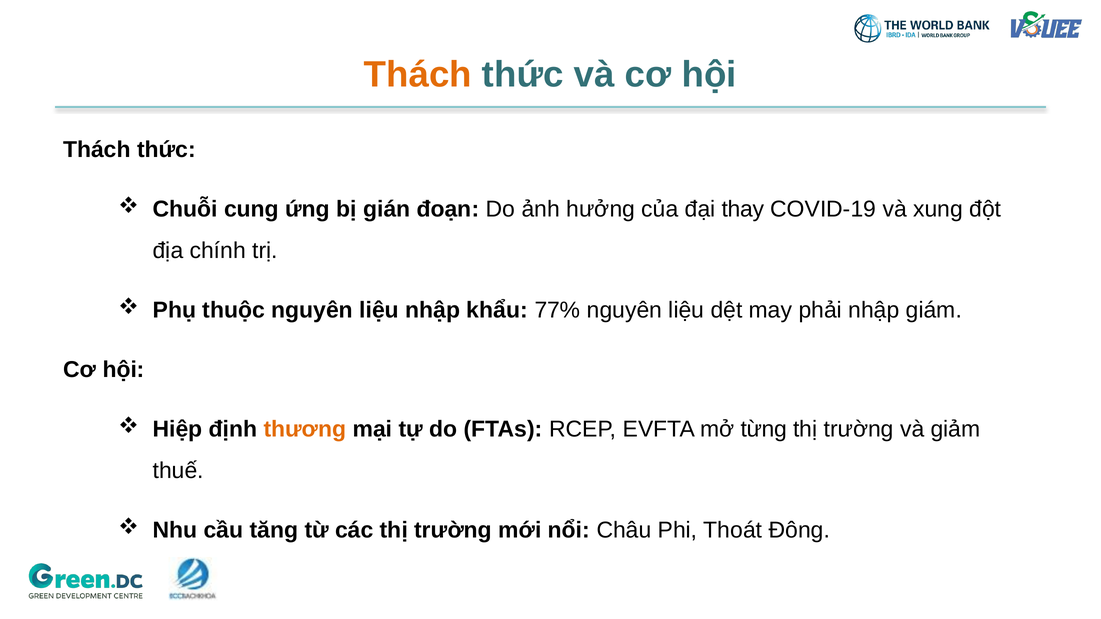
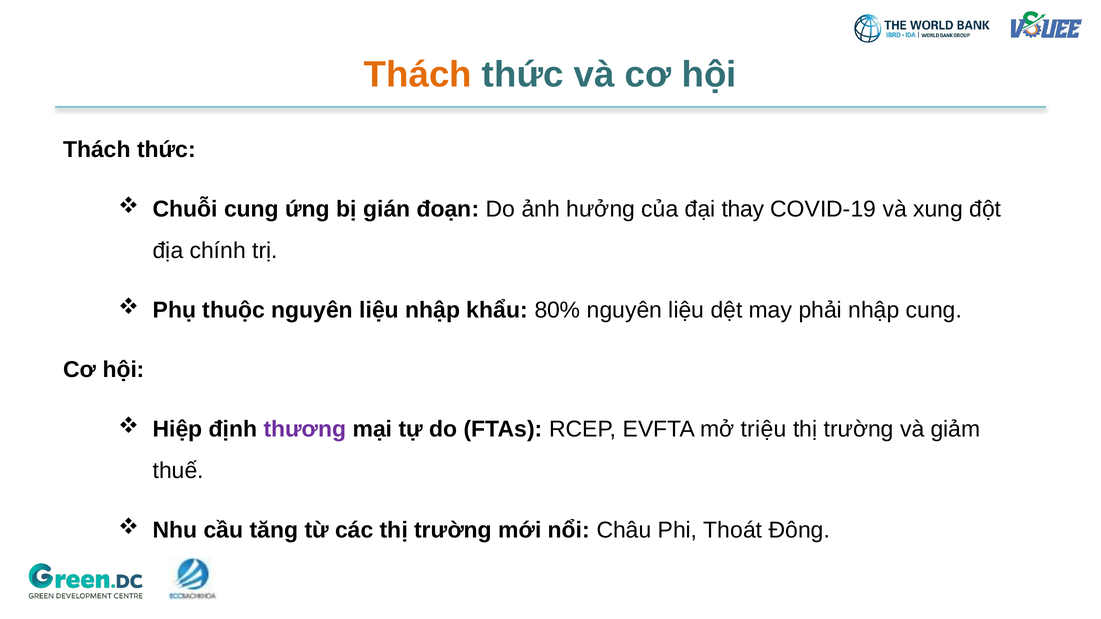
77%: 77% -> 80%
nhập giám: giám -> cung
thương colour: orange -> purple
từng: từng -> triệu
